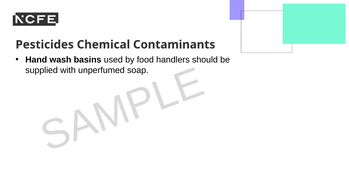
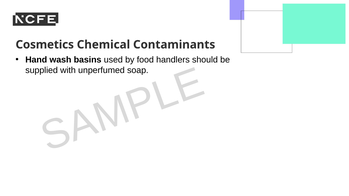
Pesticides: Pesticides -> Cosmetics
